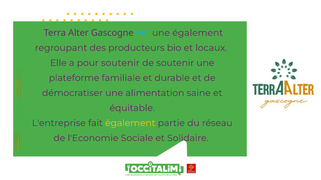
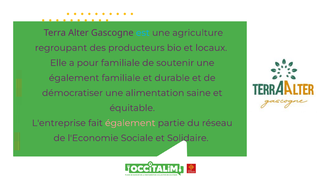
une également: également -> agriculture
pour soutenir: soutenir -> familiale
plateforme at (74, 78): plateforme -> également
également at (130, 123) colour: yellow -> pink
